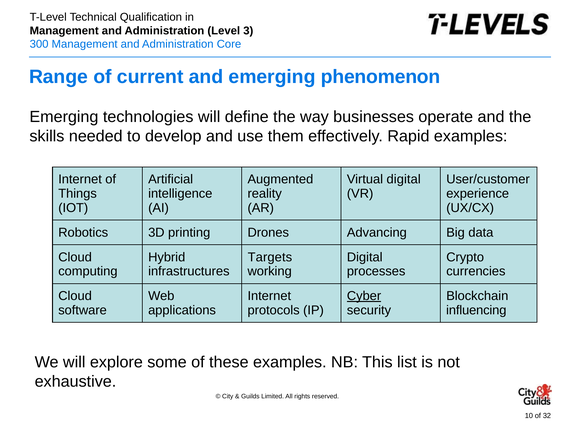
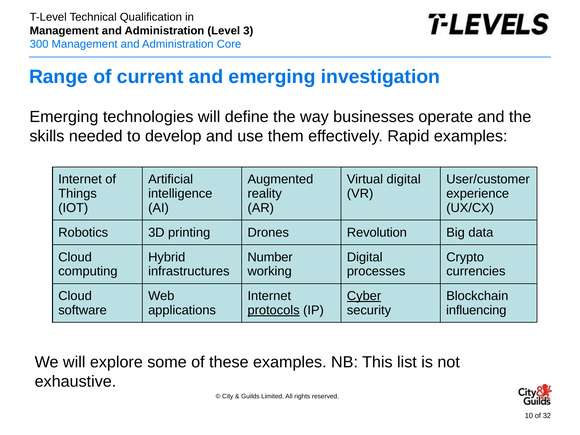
phenomenon: phenomenon -> investigation
Advancing: Advancing -> Revolution
Targets: Targets -> Number
protocols underline: none -> present
